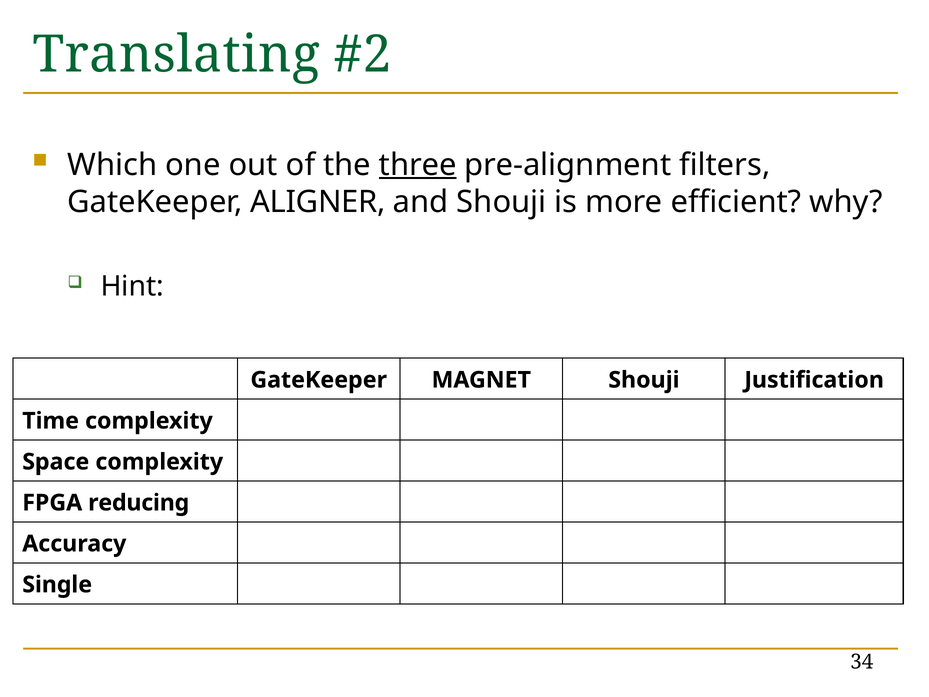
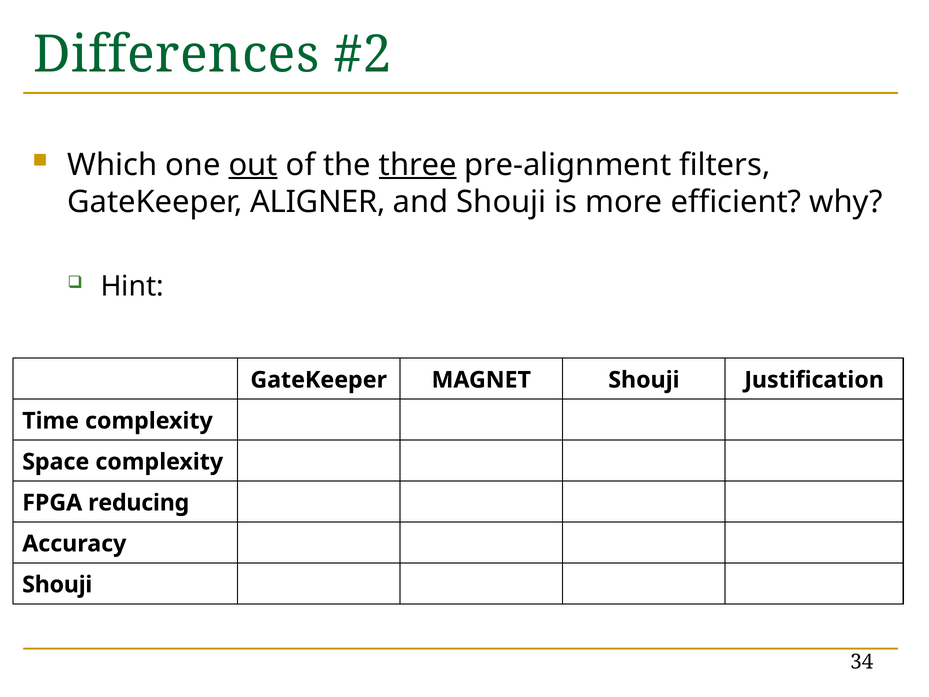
Translating: Translating -> Differences
out underline: none -> present
Single at (57, 584): Single -> Shouji
